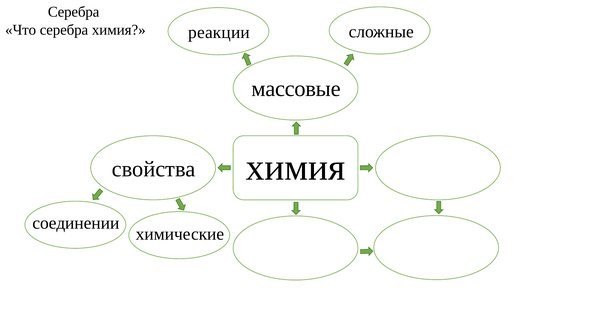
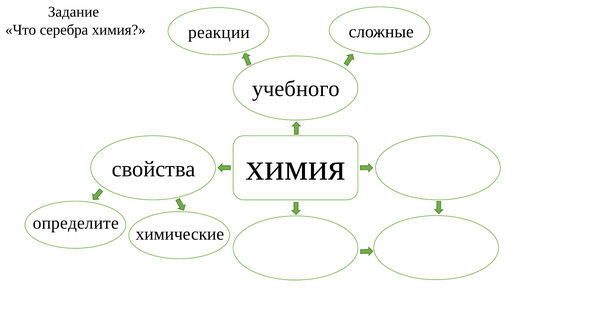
Серебра at (74, 12): Серебра -> Задание
массовые: массовые -> учебного
соединении: соединении -> определите
